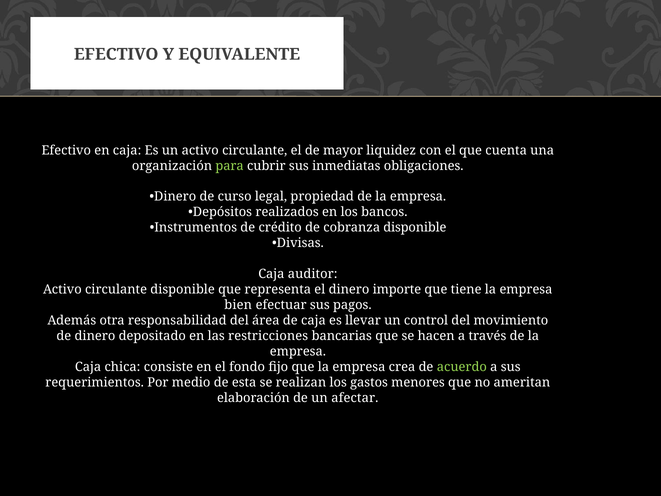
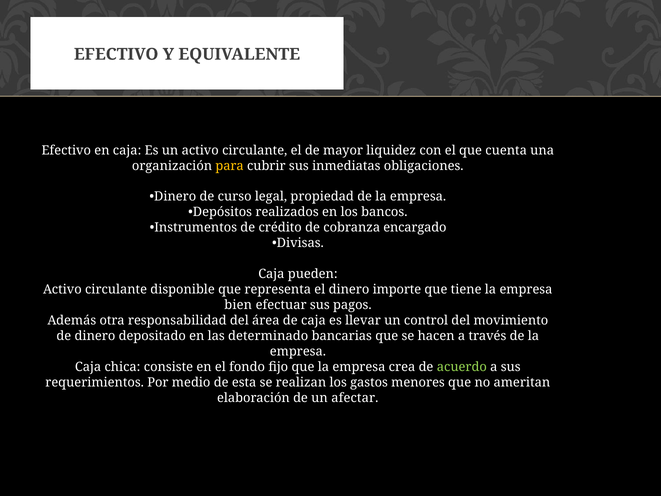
para colour: light green -> yellow
cobranza disponible: disponible -> encargado
auditor: auditor -> pueden
restricciones: restricciones -> determinado
